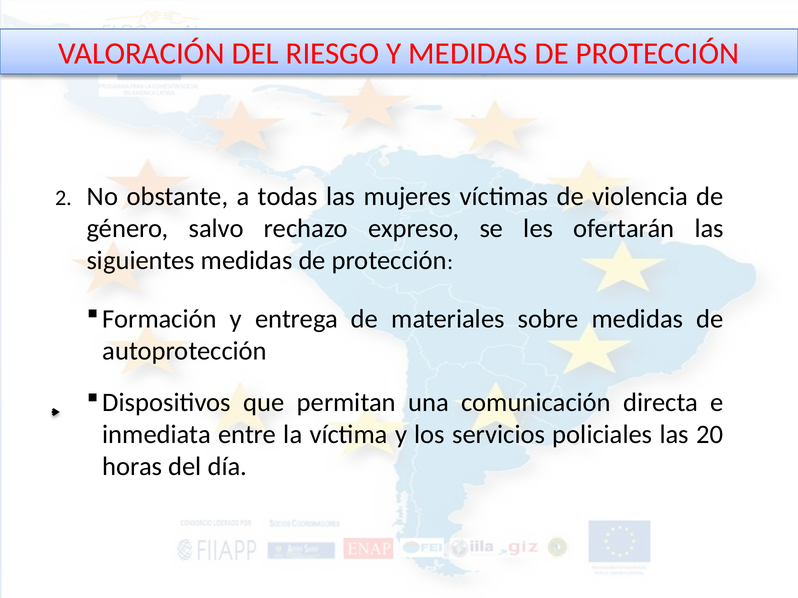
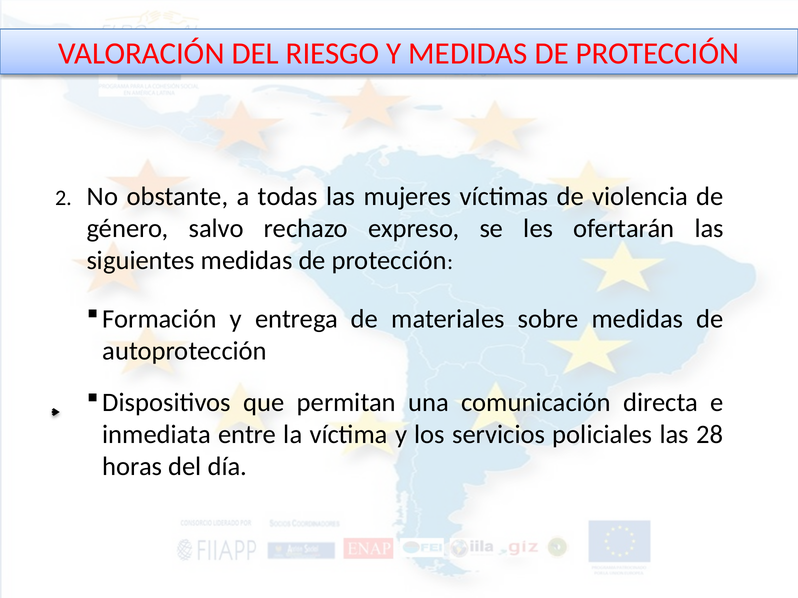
20: 20 -> 28
